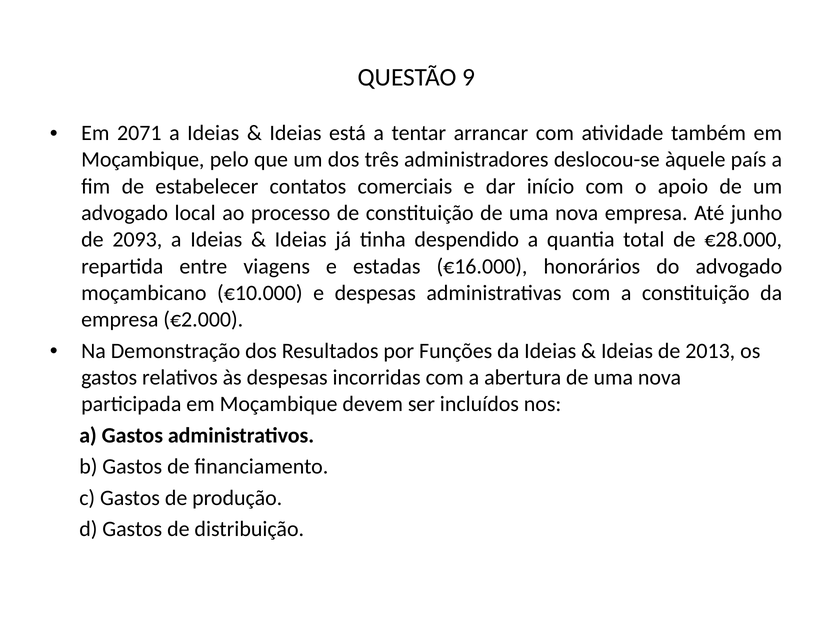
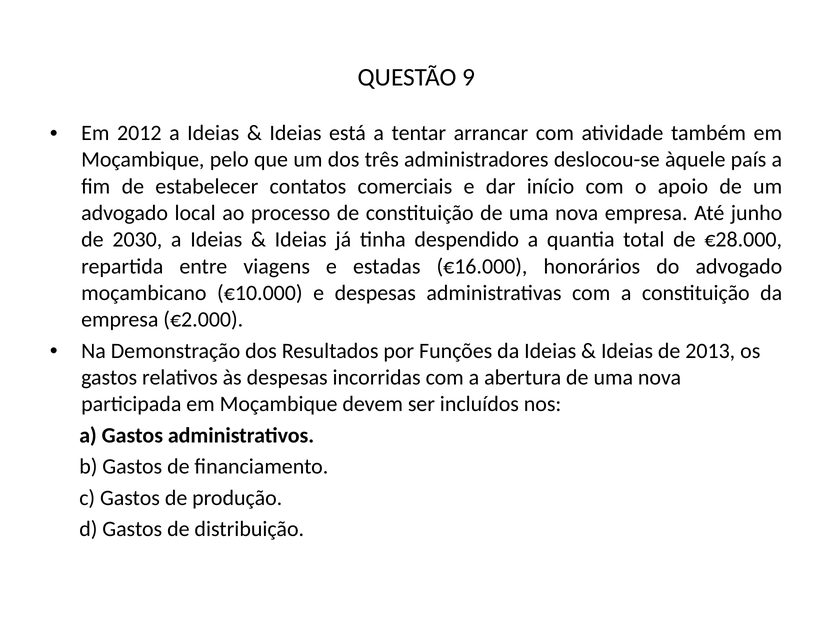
2071: 2071 -> 2012
2093: 2093 -> 2030
